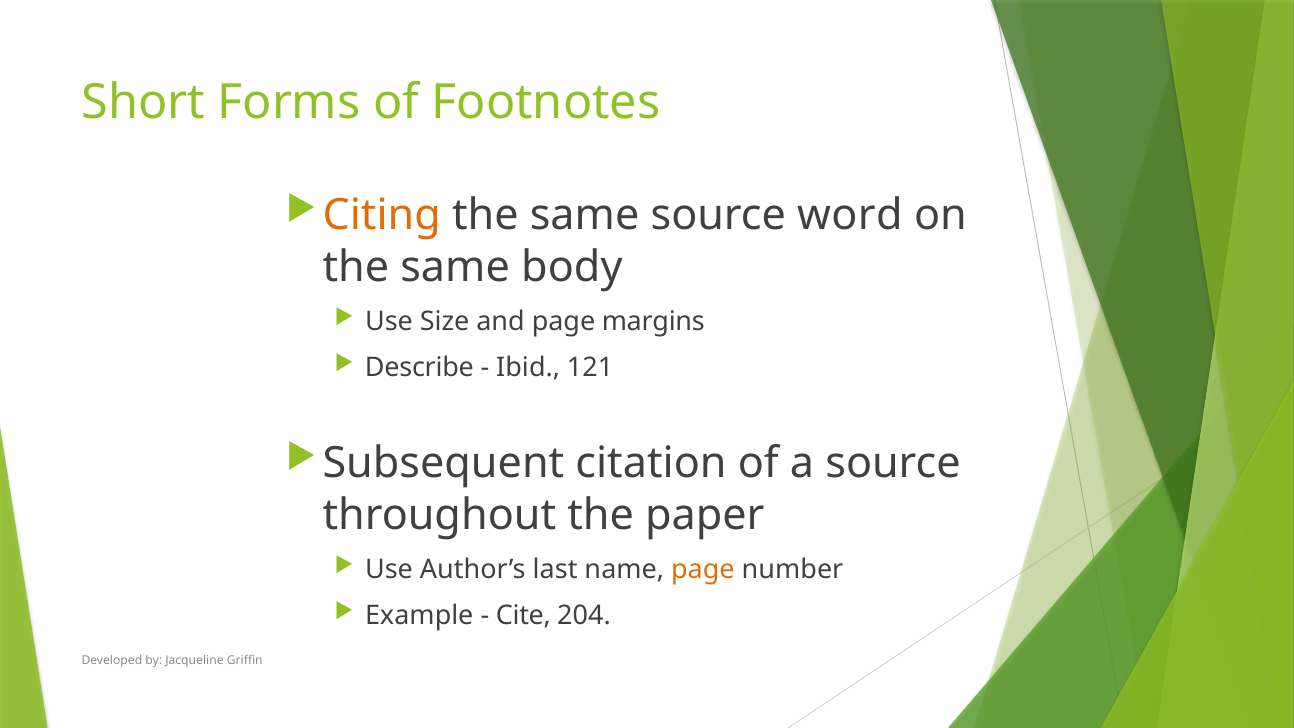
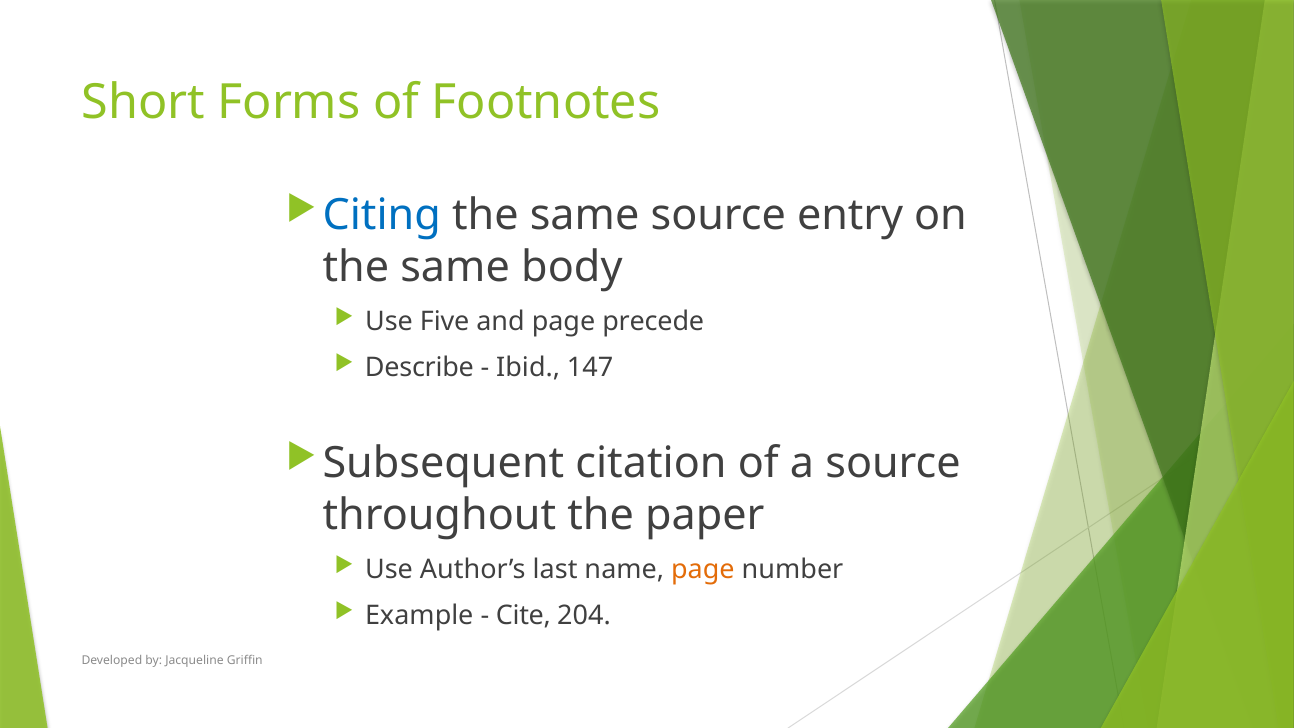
Citing colour: orange -> blue
word: word -> entry
Size: Size -> Five
margins: margins -> precede
121: 121 -> 147
